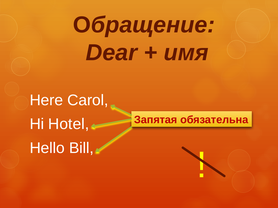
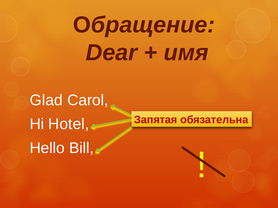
Here: Here -> Glad
